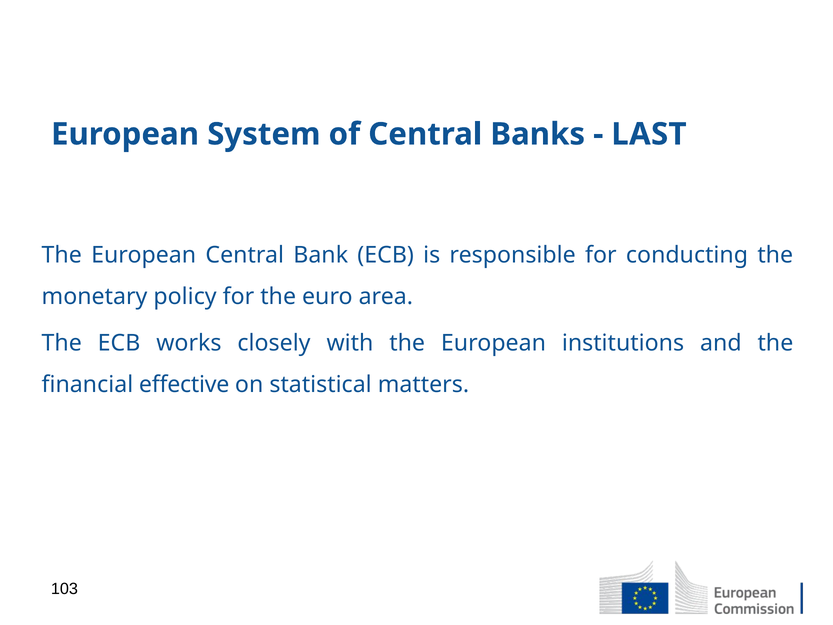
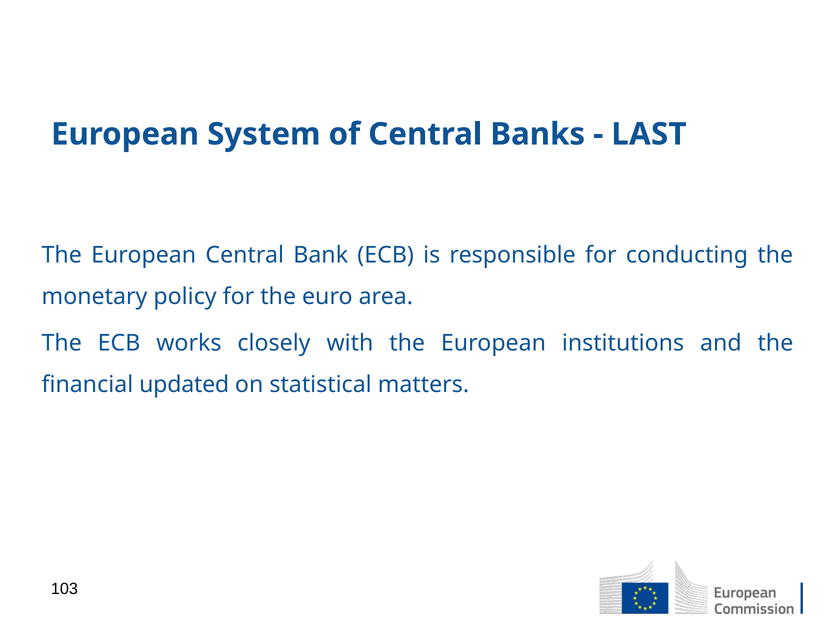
effective: effective -> updated
